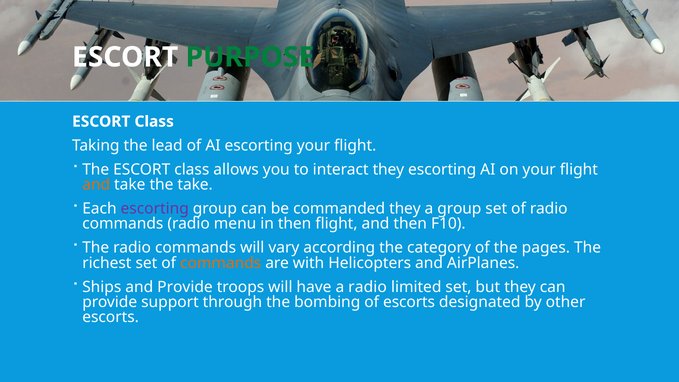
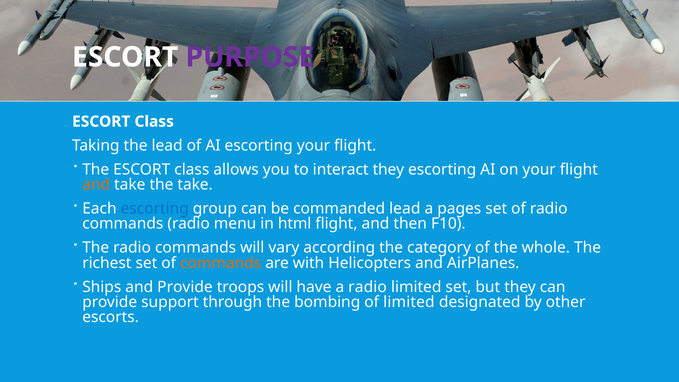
PURPOSE colour: green -> purple
escorting at (155, 209) colour: purple -> blue
commanded they: they -> lead
a group: group -> pages
in then: then -> html
pages: pages -> whole
of escorts: escorts -> limited
